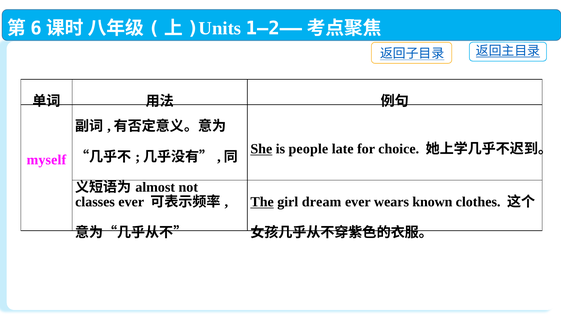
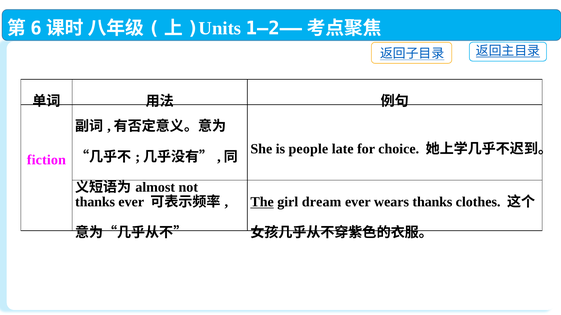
She underline: present -> none
myself: myself -> fiction
classes at (95, 202): classes -> thanks
wears known: known -> thanks
